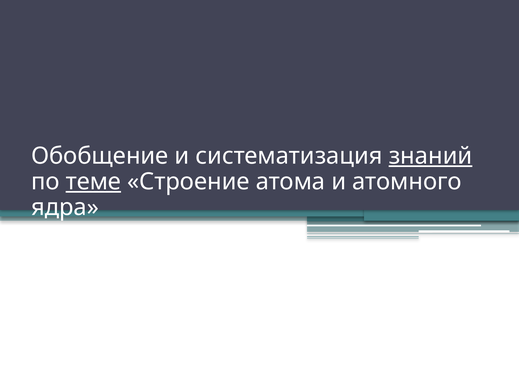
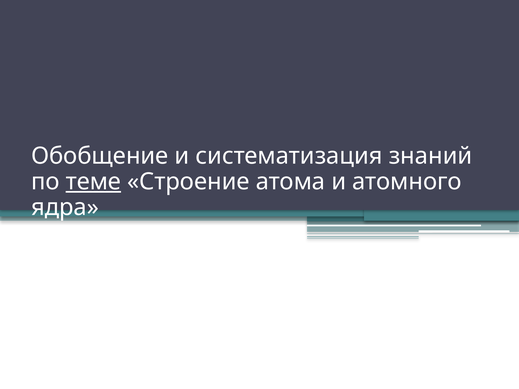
знаний underline: present -> none
